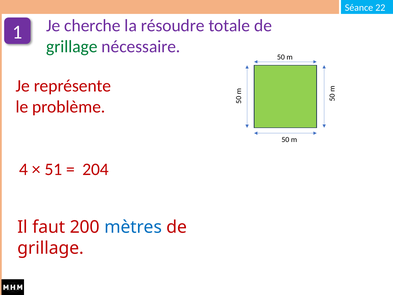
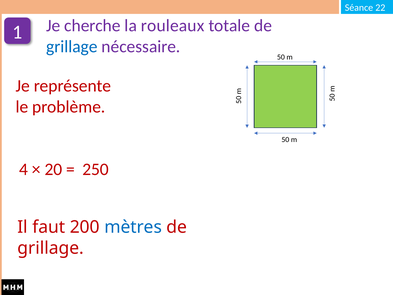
résoudre: résoudre -> rouleaux
grillage at (72, 47) colour: green -> blue
51: 51 -> 20
204: 204 -> 250
